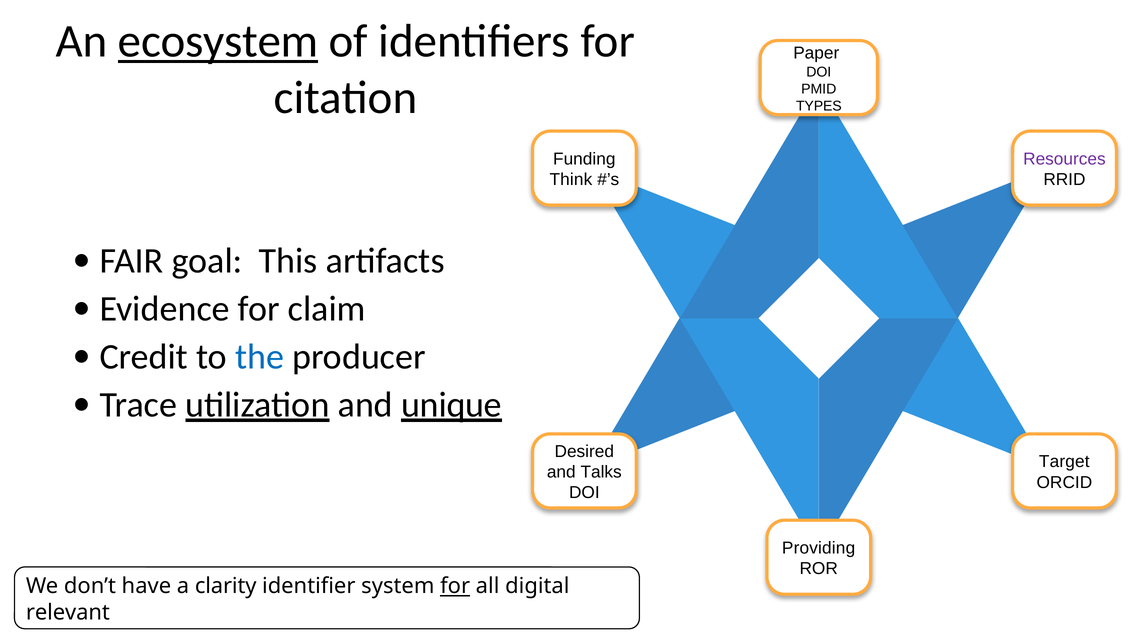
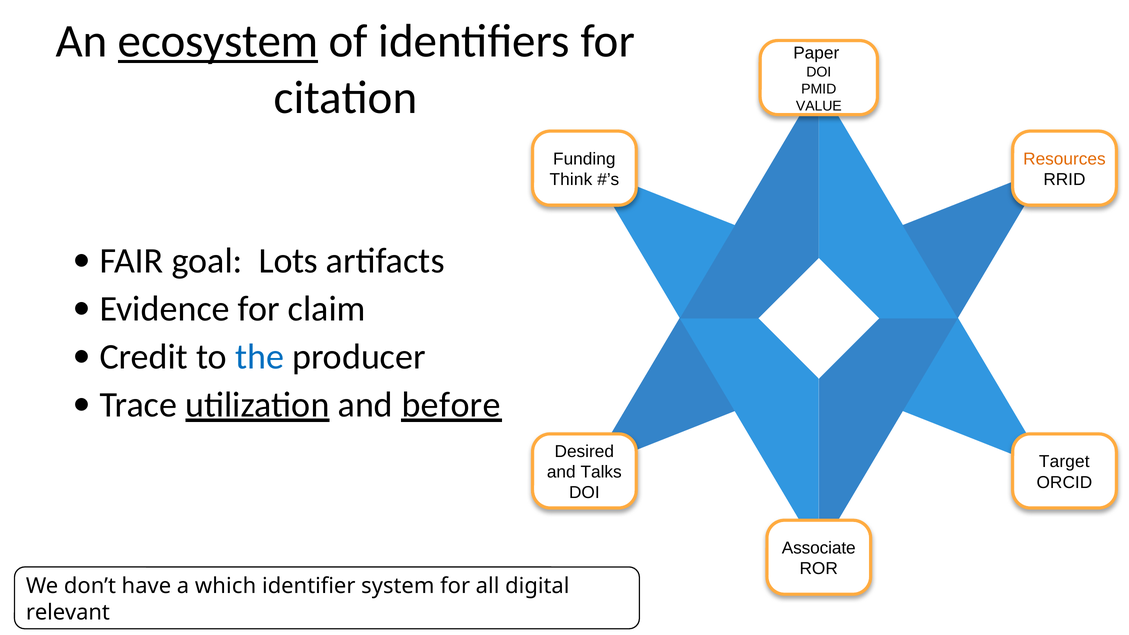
TYPES: TYPES -> VALUE
Resources colour: purple -> orange
This: This -> Lots
unique: unique -> before
Providing: Providing -> Associate
clarity: clarity -> which
for at (455, 586) underline: present -> none
